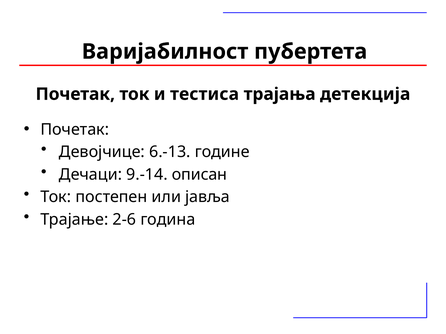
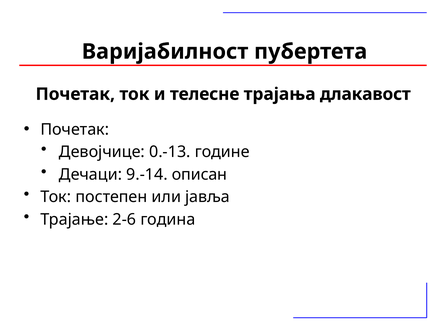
тестиса: тестиса -> телесне
детекција: детекција -> длакавост
6.-13: 6.-13 -> 0.-13
